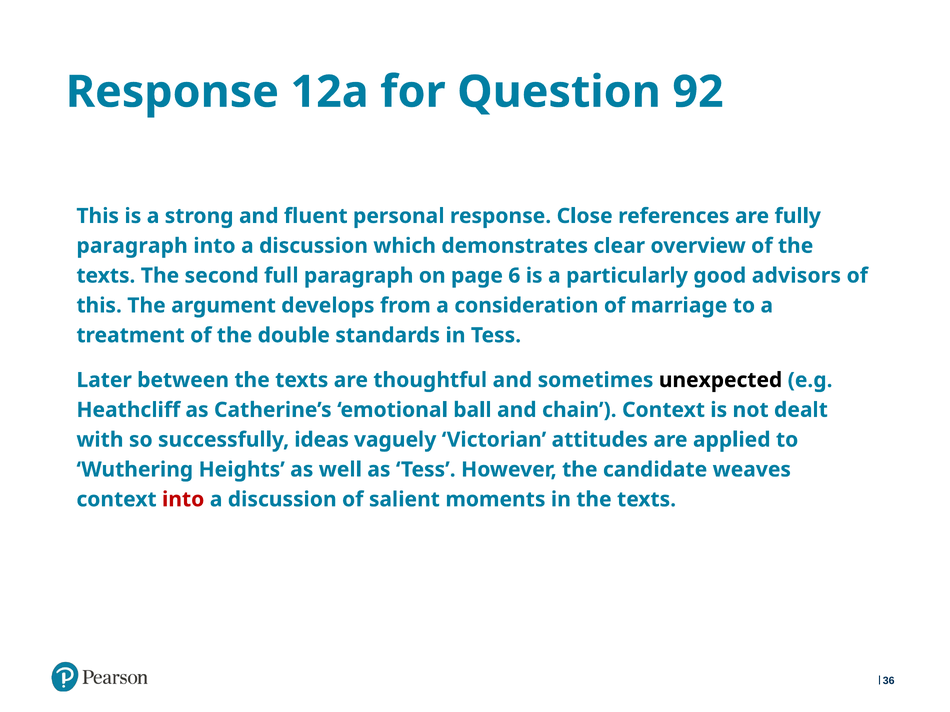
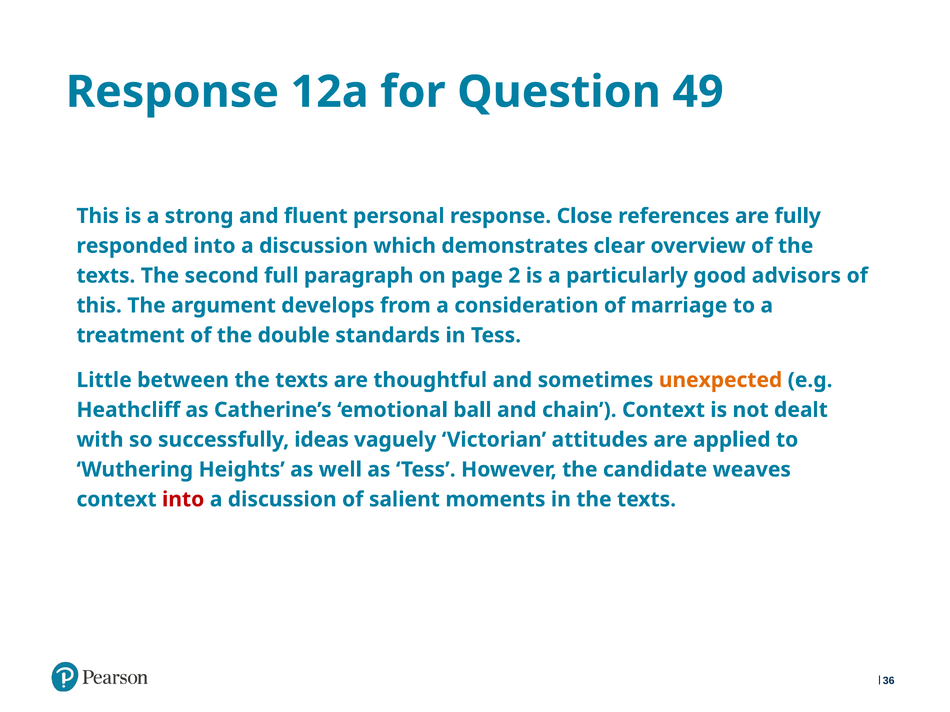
92: 92 -> 49
paragraph at (132, 246): paragraph -> responded
6: 6 -> 2
Later: Later -> Little
unexpected colour: black -> orange
